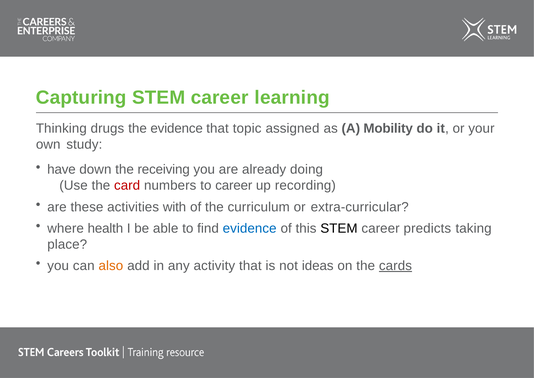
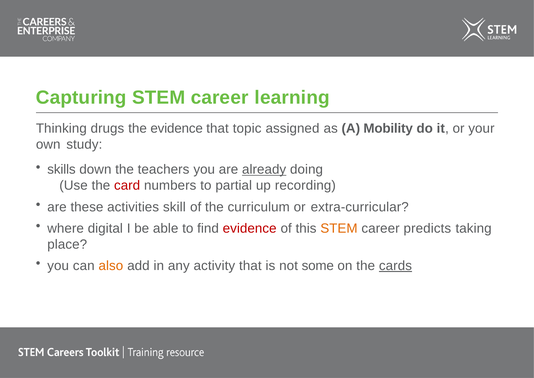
have: have -> skills
receiving: receiving -> teachers
already underline: none -> present
to career: career -> partial
with: with -> skill
health: health -> digital
evidence at (250, 228) colour: blue -> red
STEM at (339, 228) colour: black -> orange
ideas: ideas -> some
